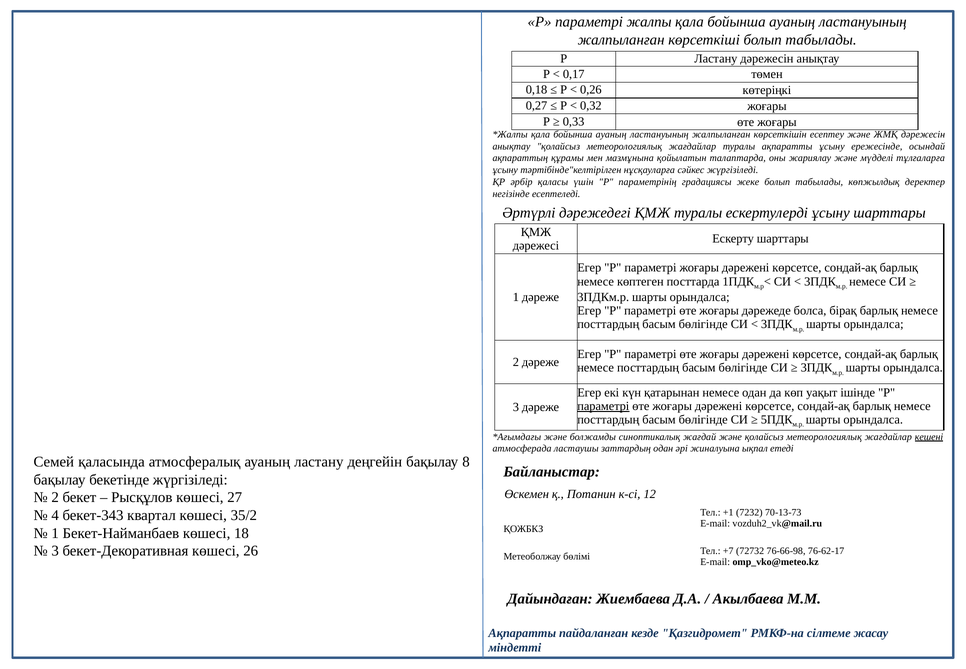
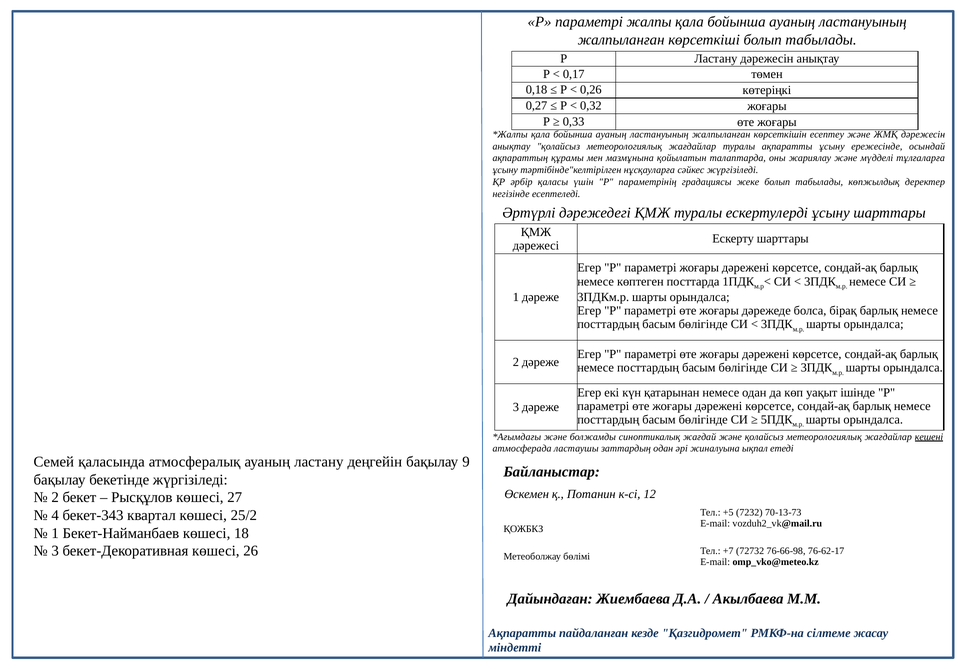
параметрі at (603, 406) underline: present -> none
8: 8 -> 9
+1: +1 -> +5
35/2: 35/2 -> 25/2
